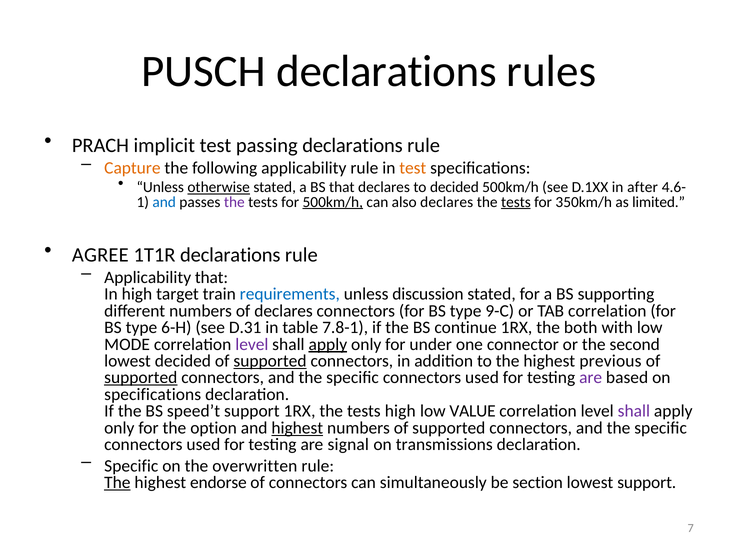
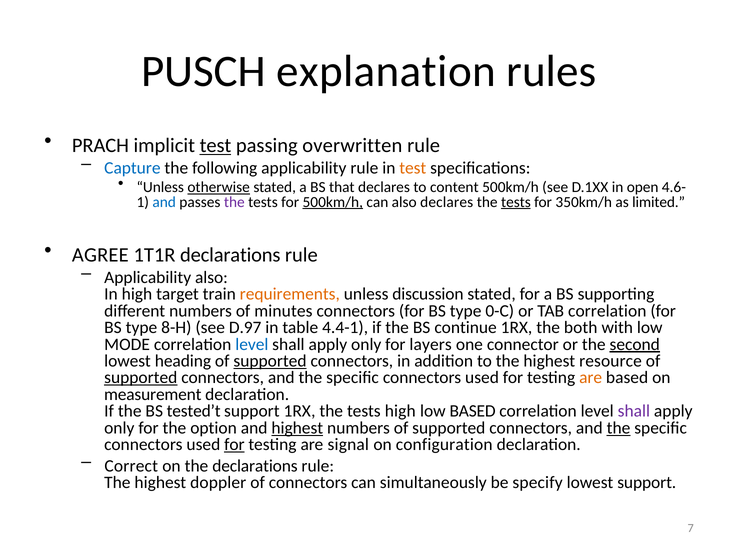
PUSCH declarations: declarations -> explanation
test at (215, 146) underline: none -> present
passing declarations: declarations -> overwritten
Capture colour: orange -> blue
to decided: decided -> content
after: after -> open
Applicability that: that -> also
requirements colour: blue -> orange
of declares: declares -> minutes
9-C: 9-C -> 0-C
6-H: 6-H -> 8-H
D.31: D.31 -> D.97
7.8-1: 7.8-1 -> 4.4-1
level at (252, 345) colour: purple -> blue
apply at (328, 345) underline: present -> none
under: under -> layers
second underline: none -> present
lowest decided: decided -> heading
previous: previous -> resource
are at (591, 378) colour: purple -> orange
specifications at (153, 395): specifications -> measurement
speed’t: speed’t -> tested’t
low VALUE: VALUE -> BASED
the at (619, 428) underline: none -> present
for at (234, 445) underline: none -> present
transmissions: transmissions -> configuration
Specific at (131, 466): Specific -> Correct
the overwritten: overwritten -> declarations
The at (117, 483) underline: present -> none
endorse: endorse -> doppler
section: section -> specify
